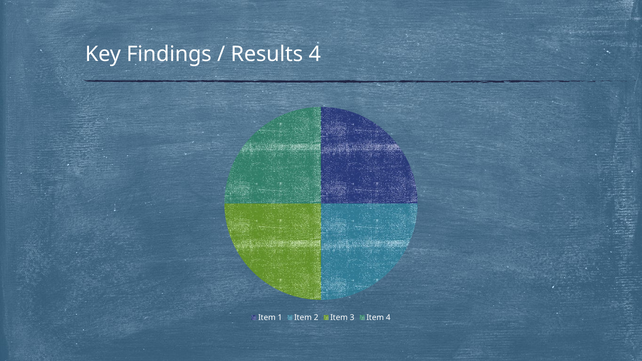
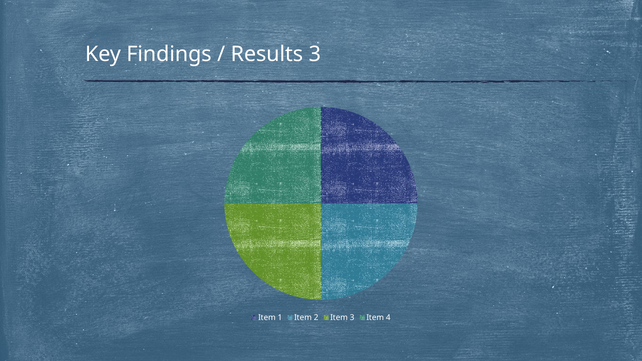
Results 4: 4 -> 3
